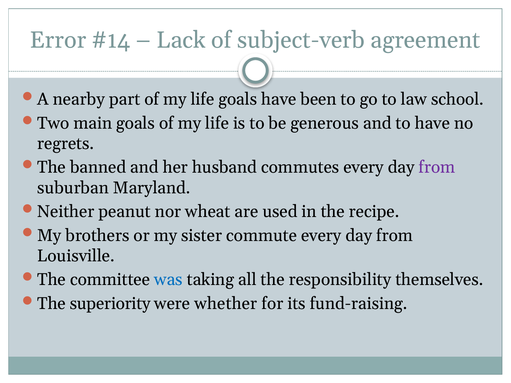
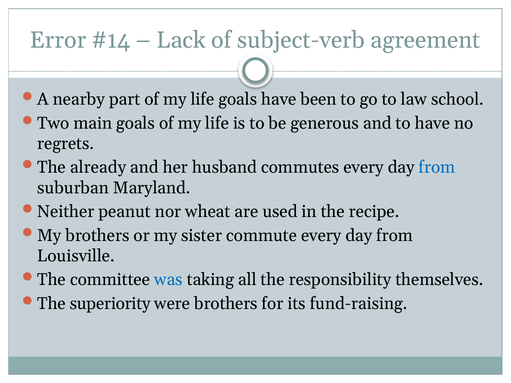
banned: banned -> already
from at (437, 167) colour: purple -> blue
were whether: whether -> brothers
